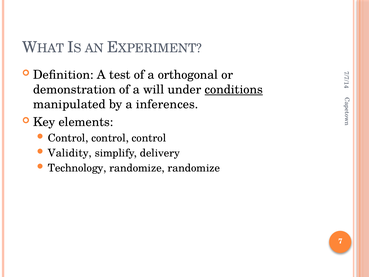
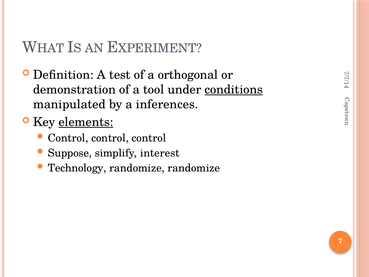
will: will -> tool
elements underline: none -> present
Validity: Validity -> Suppose
delivery: delivery -> interest
